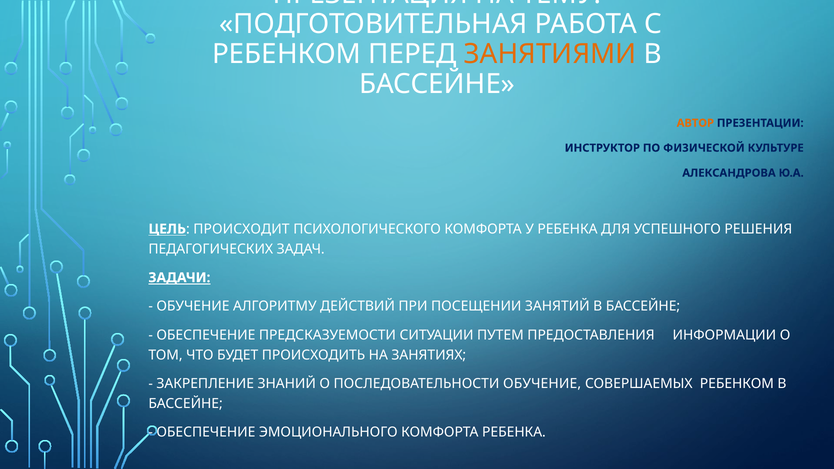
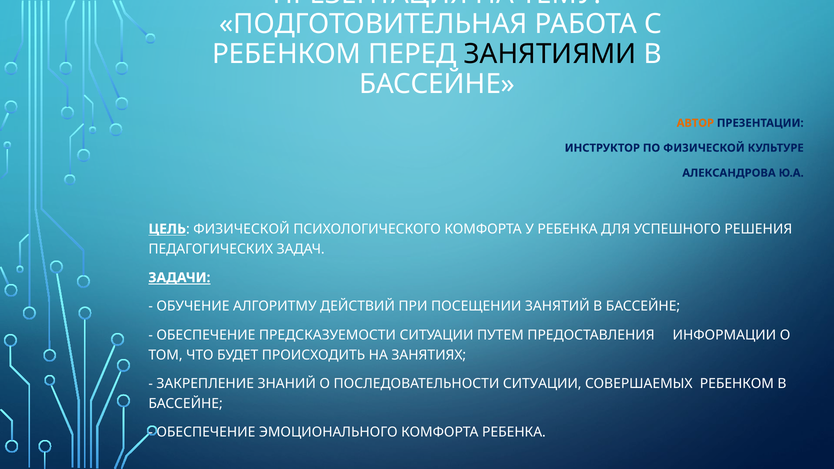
ЗАНЯТИЯМИ colour: orange -> black
ЦЕЛЬ ПРОИСХОДИТ: ПРОИСХОДИТ -> ФИЗИЧЕСКОЙ
ПОСЛЕДОВАТЕЛЬНОСТИ ОБУЧЕНИЕ: ОБУЧЕНИЕ -> СИТУАЦИИ
